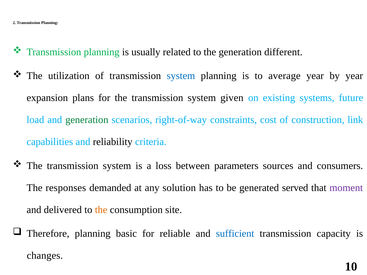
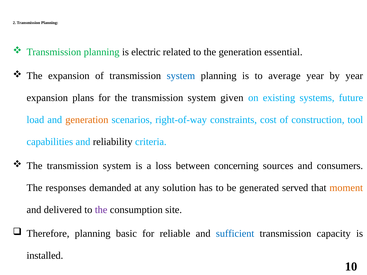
usually: usually -> electric
different: different -> essential
The utilization: utilization -> expansion
generation at (87, 120) colour: green -> orange
link: link -> tool
parameters: parameters -> concerning
moment colour: purple -> orange
the at (101, 210) colour: orange -> purple
changes: changes -> installed
